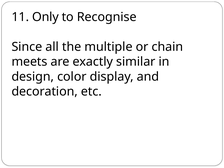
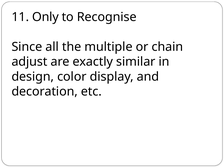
meets: meets -> adjust
